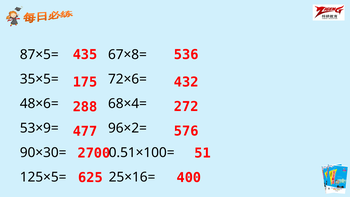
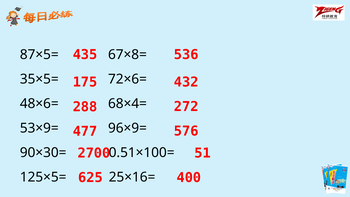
96×2=: 96×2= -> 96×9=
